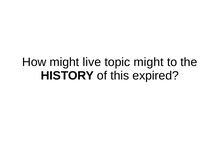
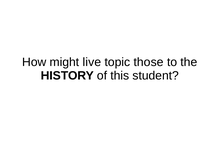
topic might: might -> those
expired: expired -> student
